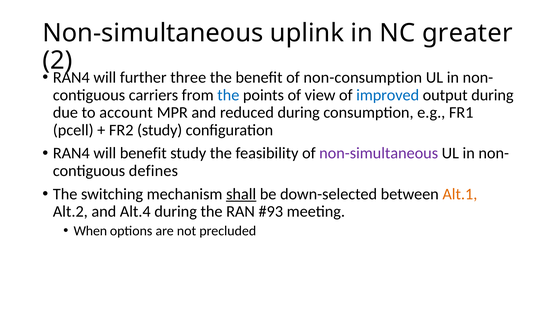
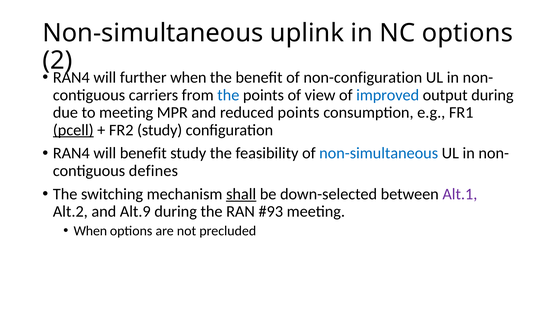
NC greater: greater -> options
further three: three -> when
non-consumption: non-consumption -> non-configuration
to account: account -> meeting
reduced during: during -> points
pcell underline: none -> present
non-simultaneous at (379, 153) colour: purple -> blue
Alt.1 colour: orange -> purple
Alt.4: Alt.4 -> Alt.9
